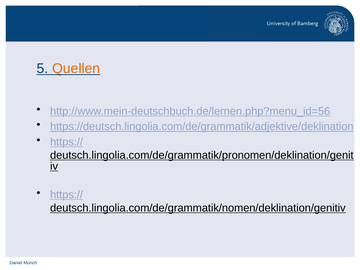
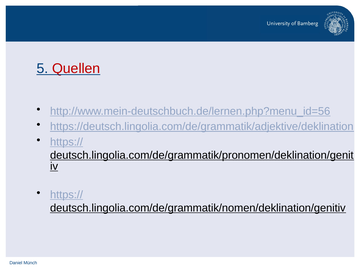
Quellen colour: orange -> red
